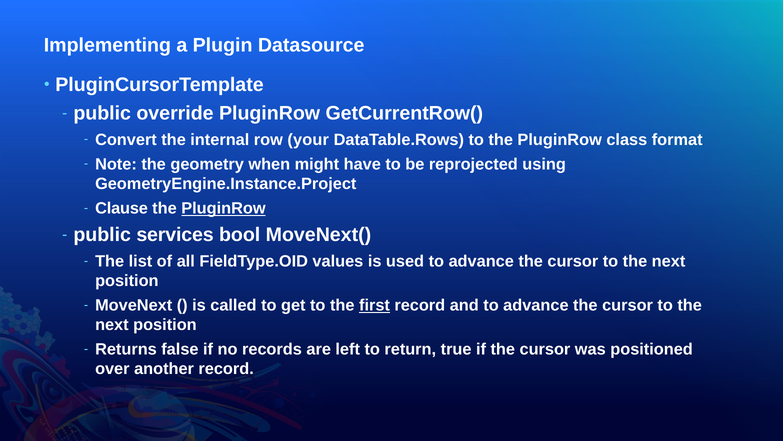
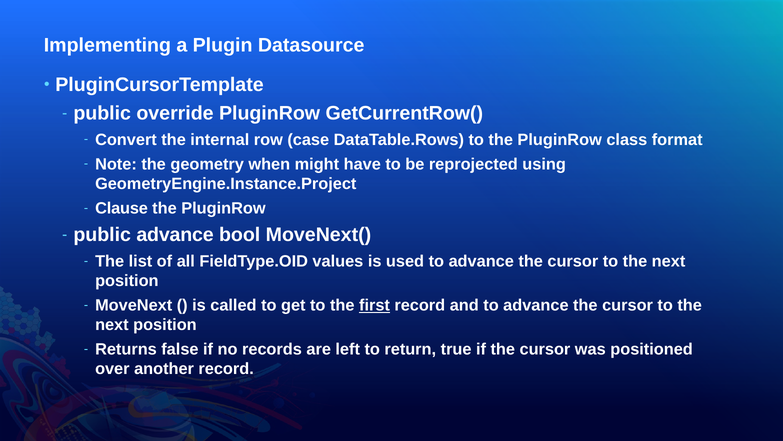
your: your -> case
PluginRow at (223, 208) underline: present -> none
public services: services -> advance
